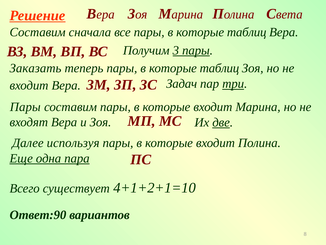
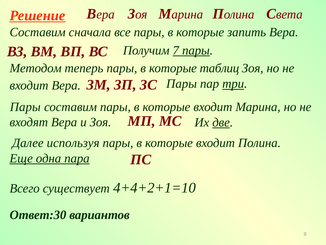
таблиц at (247, 32): таблиц -> запить
3: 3 -> 7
Заказать: Заказать -> Методом
Задач at (182, 84): Задач -> Пары
4+1+2+1=10: 4+1+2+1=10 -> 4+4+2+1=10
Ответ:90: Ответ:90 -> Ответ:30
